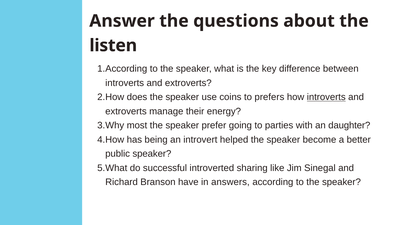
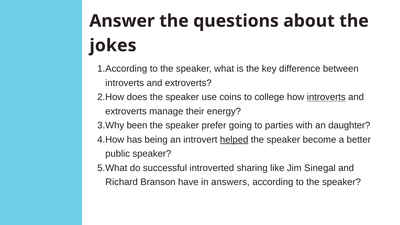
listen: listen -> jokes
prefers: prefers -> college
most: most -> been
helped underline: none -> present
